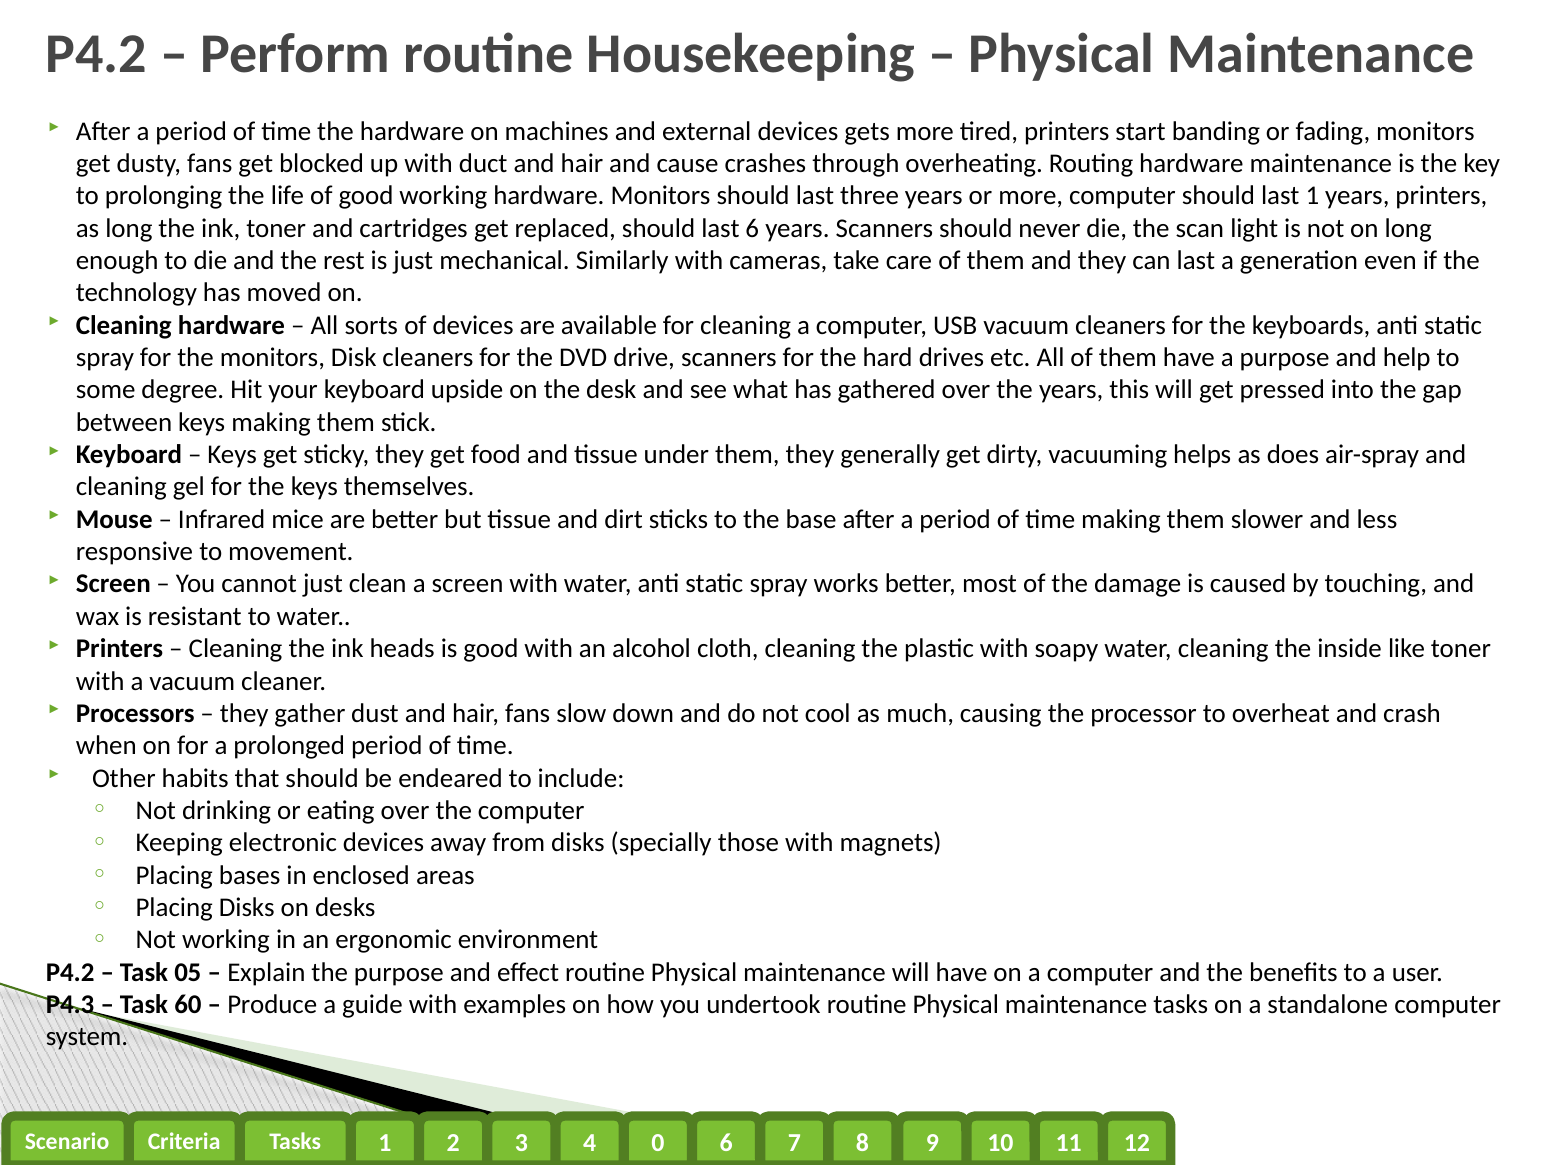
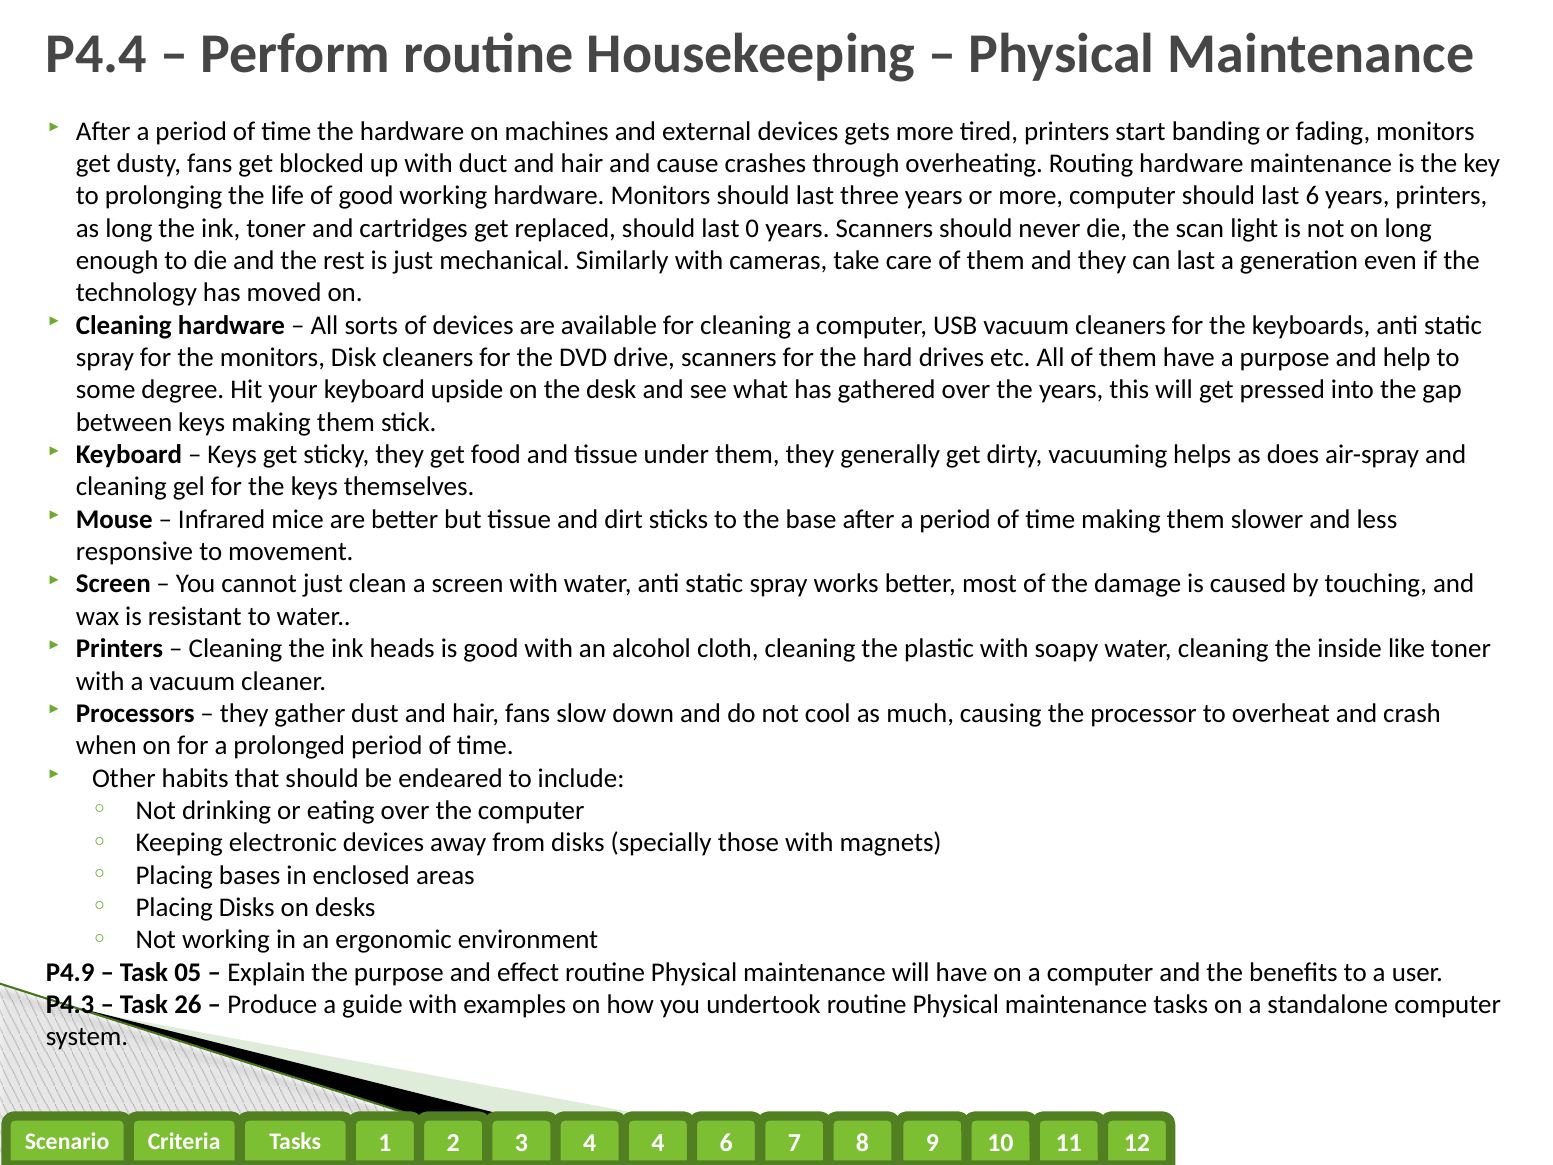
P4.2 at (97, 54): P4.2 -> P4.4
last 1: 1 -> 6
last 6: 6 -> 0
P4.2 at (70, 972): P4.2 -> P4.9
60: 60 -> 26
0 at (658, 1143): 0 -> 4
